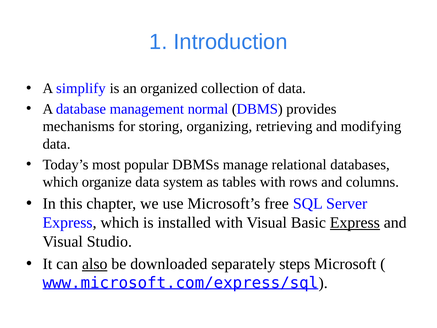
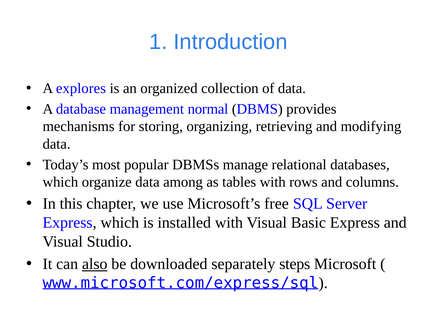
simplify: simplify -> explores
system: system -> among
Express at (355, 222) underline: present -> none
